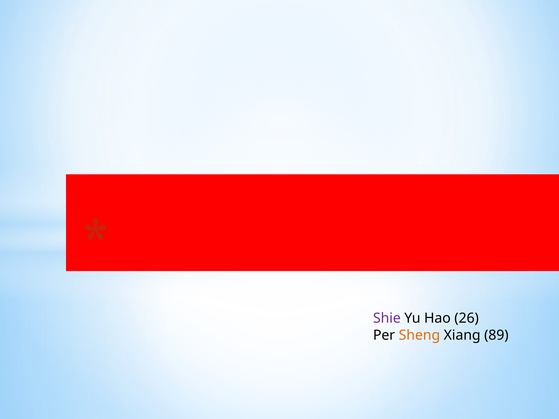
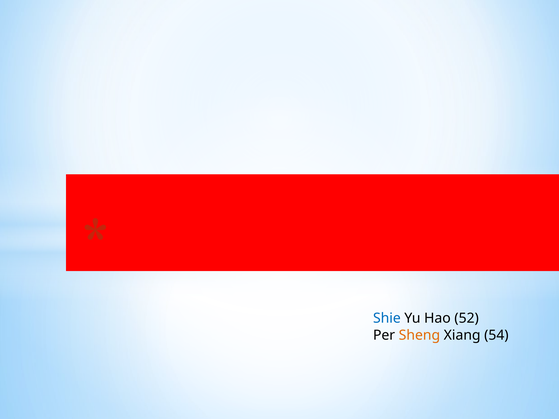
Shie colour: purple -> blue
26: 26 -> 52
89: 89 -> 54
